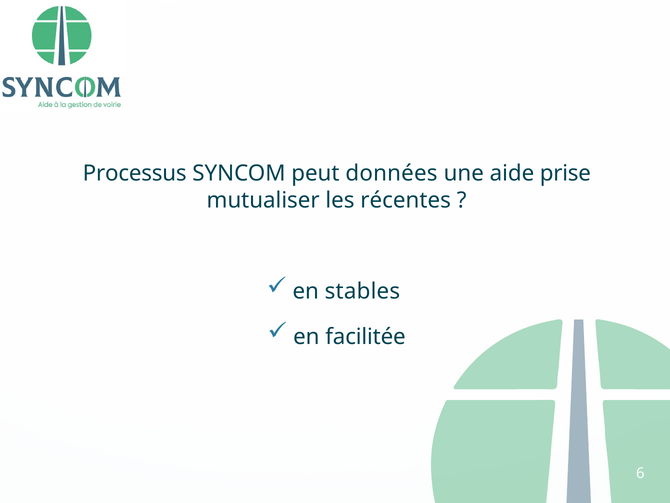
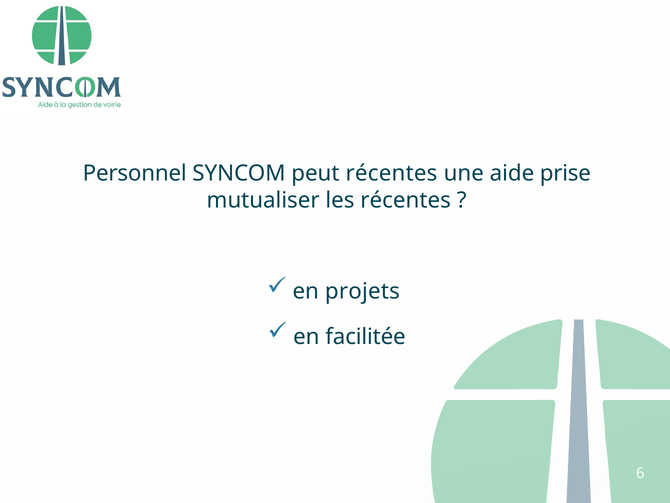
Processus: Processus -> Personnel
peut données: données -> récentes
stables: stables -> projets
